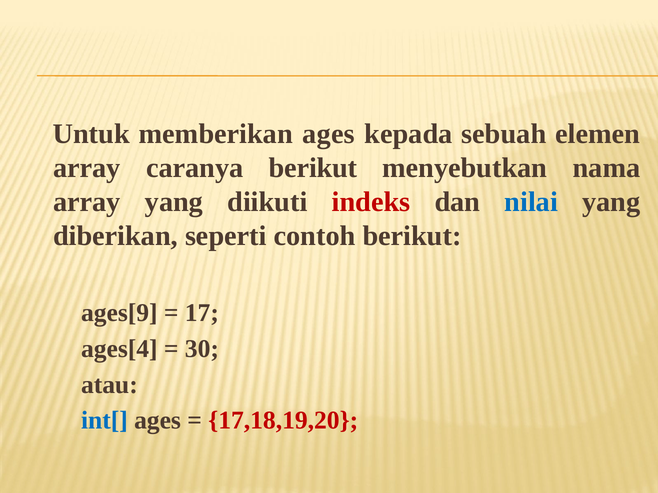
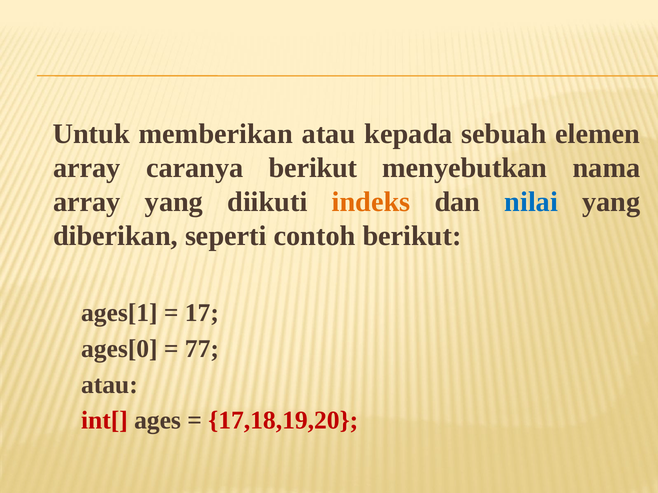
memberikan ages: ages -> atau
indeks colour: red -> orange
ages[9: ages[9 -> ages[1
ages[4: ages[4 -> ages[0
30: 30 -> 77
int[ colour: blue -> red
